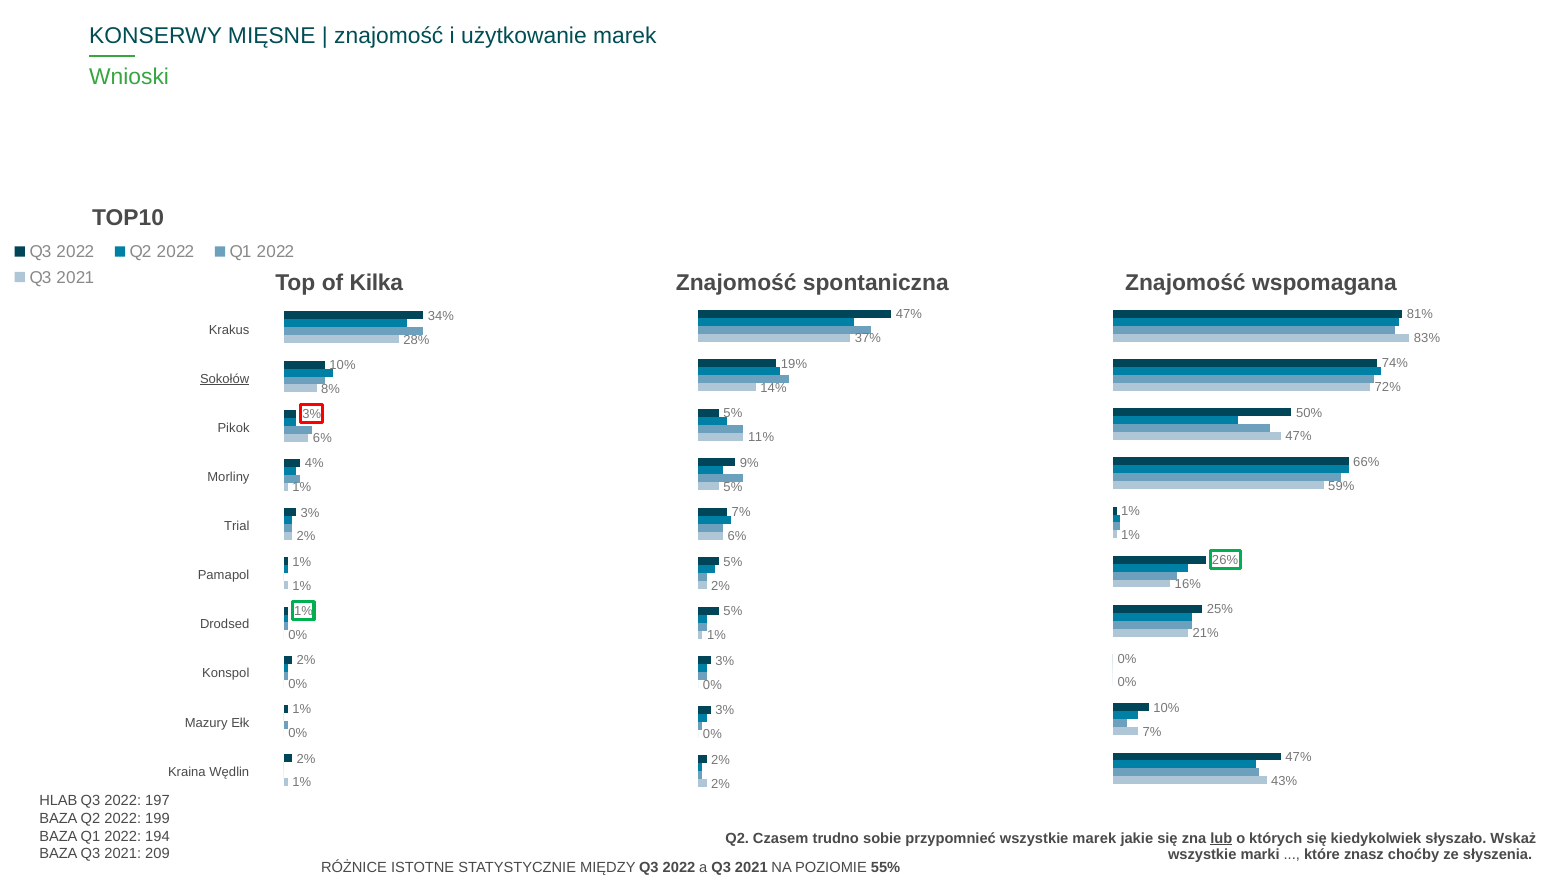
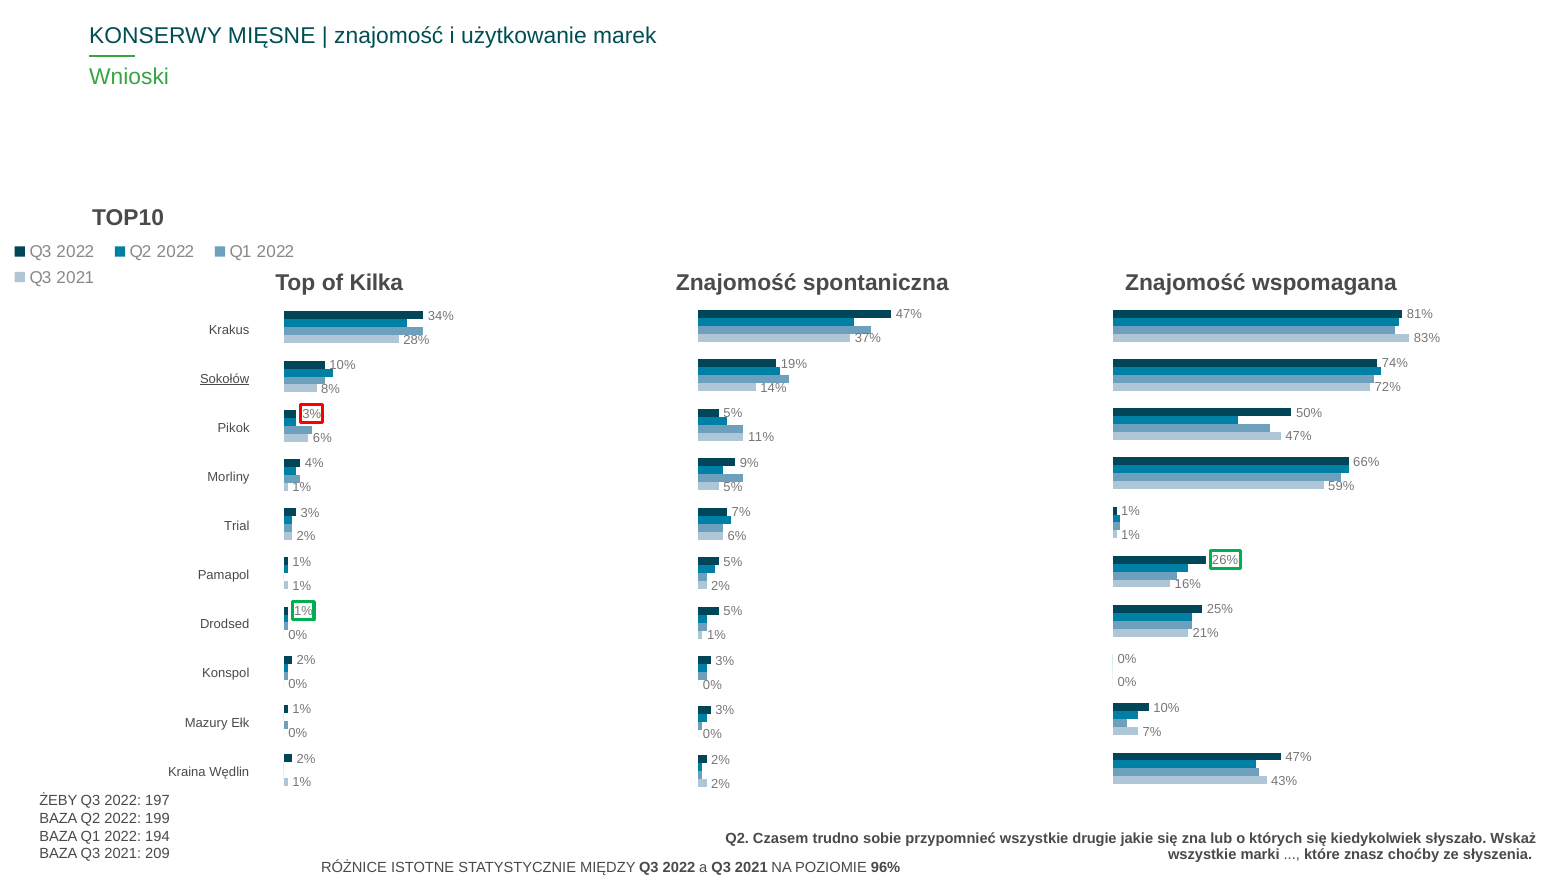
HLAB: HLAB -> ŻEBY
wszystkie marek: marek -> drugie
lub underline: present -> none
55%: 55% -> 96%
